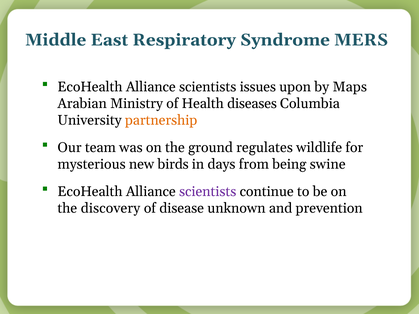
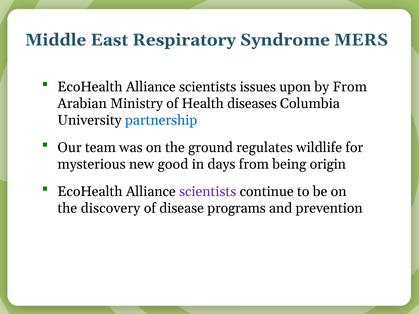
by Maps: Maps -> From
partnership colour: orange -> blue
birds: birds -> good
swine: swine -> origin
unknown: unknown -> programs
